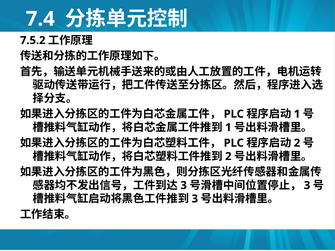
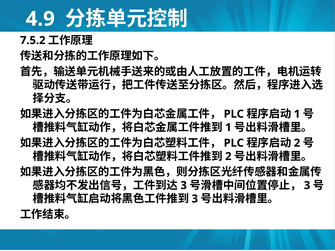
7.4: 7.4 -> 4.9
